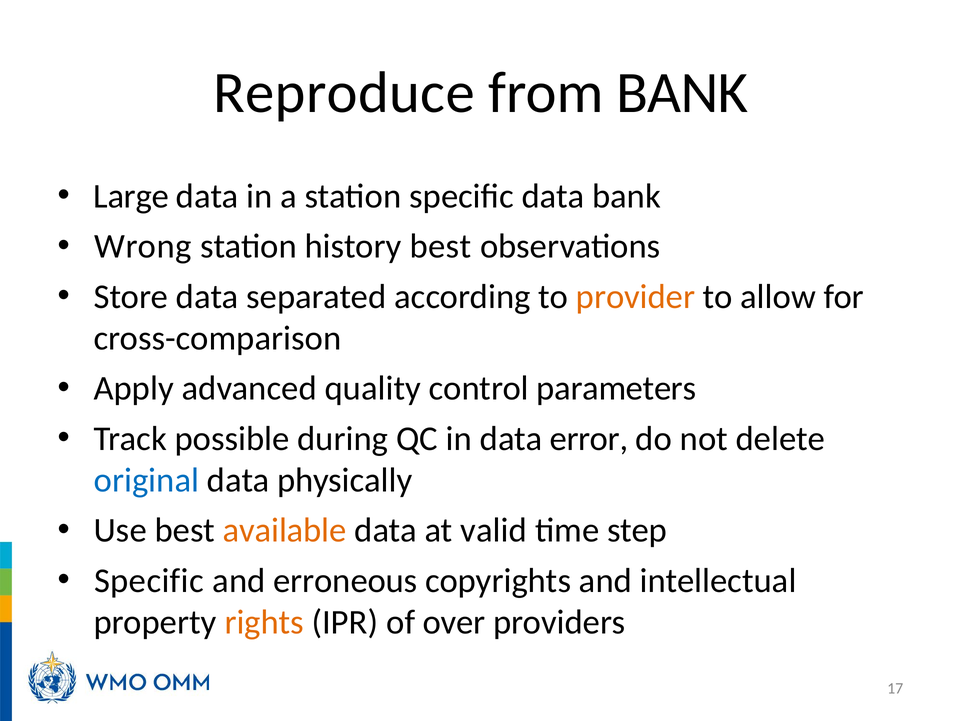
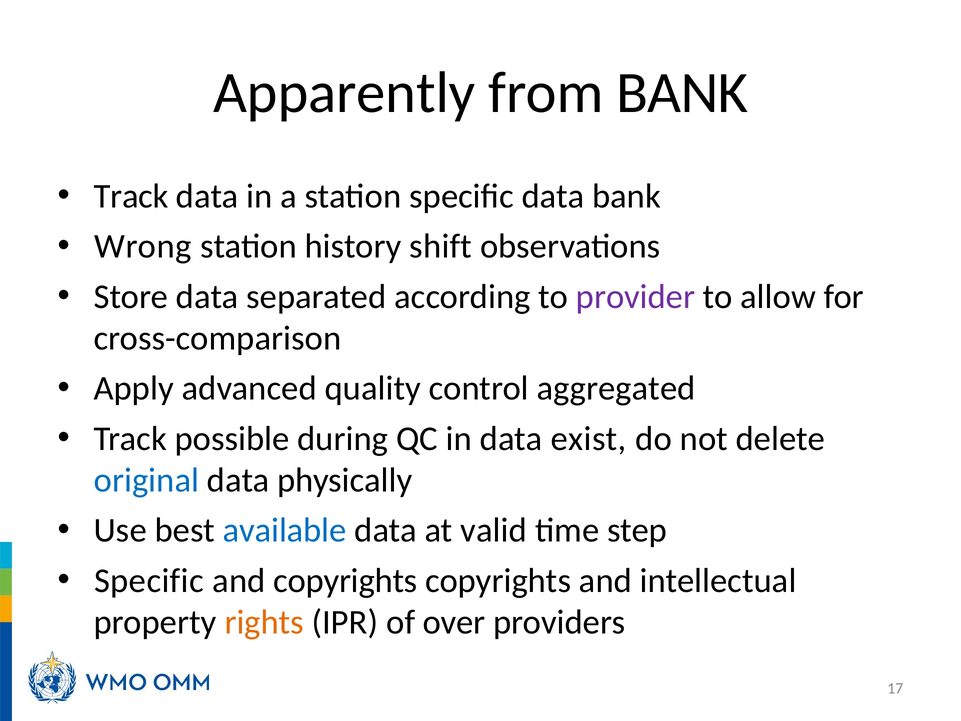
Reproduce: Reproduce -> Apparently
Large at (131, 196): Large -> Track
history best: best -> shift
provider colour: orange -> purple
parameters: parameters -> aggregated
error: error -> exist
available colour: orange -> blue
and erroneous: erroneous -> copyrights
